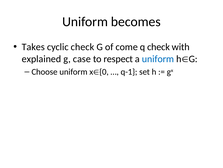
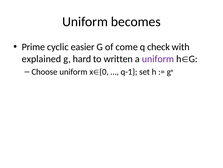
Takes: Takes -> Prime
cyclic check: check -> easier
case: case -> hard
respect: respect -> written
uniform at (158, 59) colour: blue -> purple
